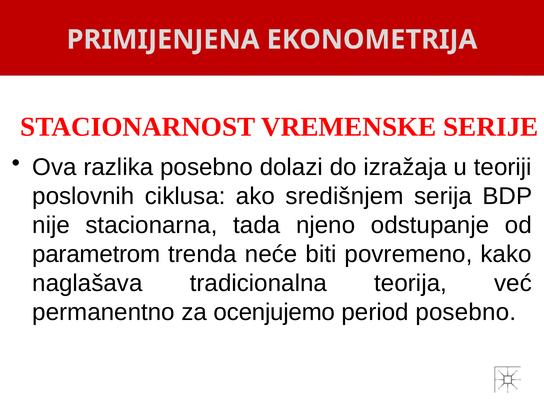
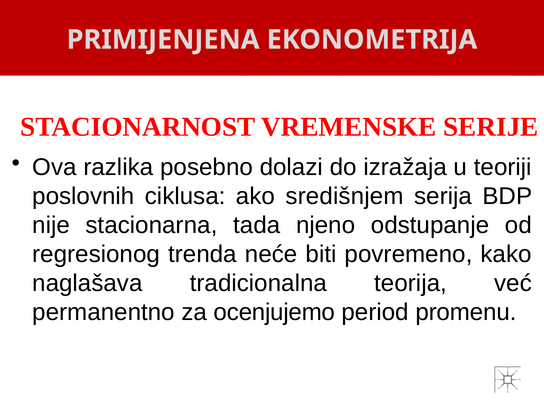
parametrom: parametrom -> regresionog
period posebno: posebno -> promenu
